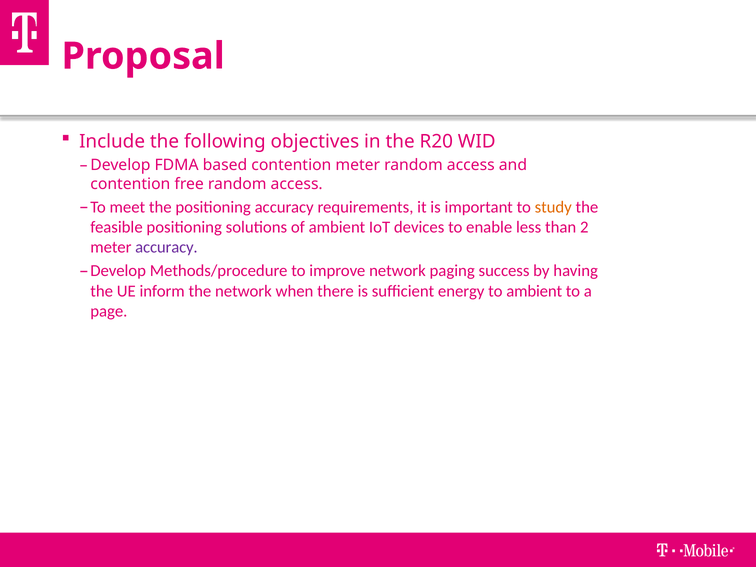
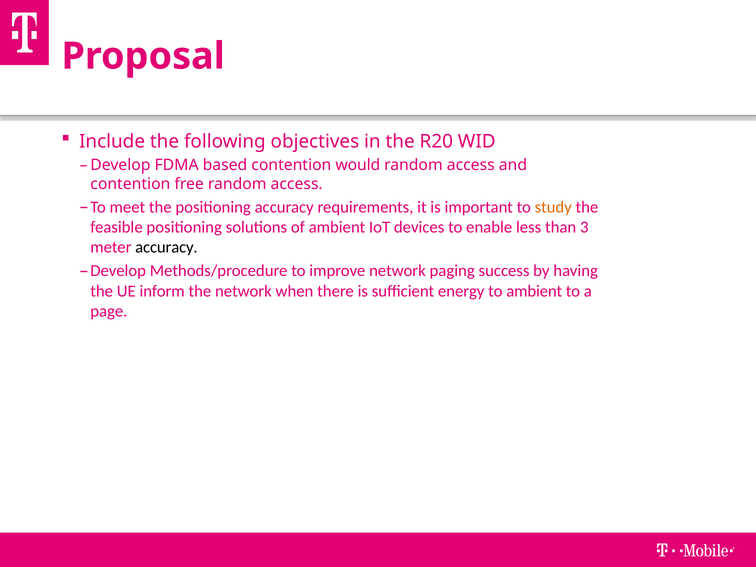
contention meter: meter -> would
2: 2 -> 3
accuracy at (166, 247) colour: purple -> black
